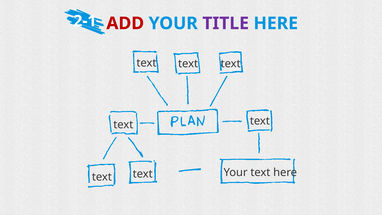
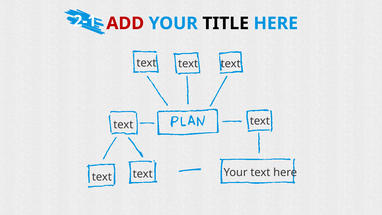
TITLE colour: purple -> black
